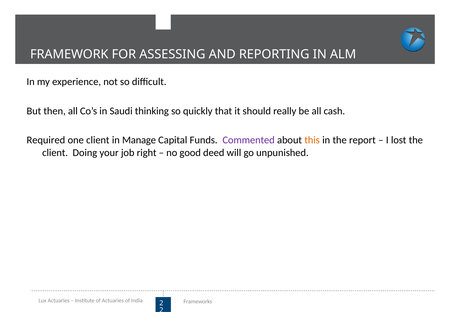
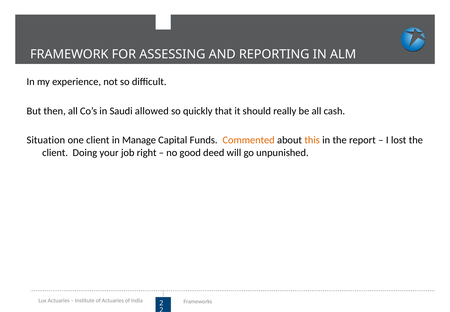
thinking: thinking -> allowed
Required: Required -> Situation
Commented colour: purple -> orange
